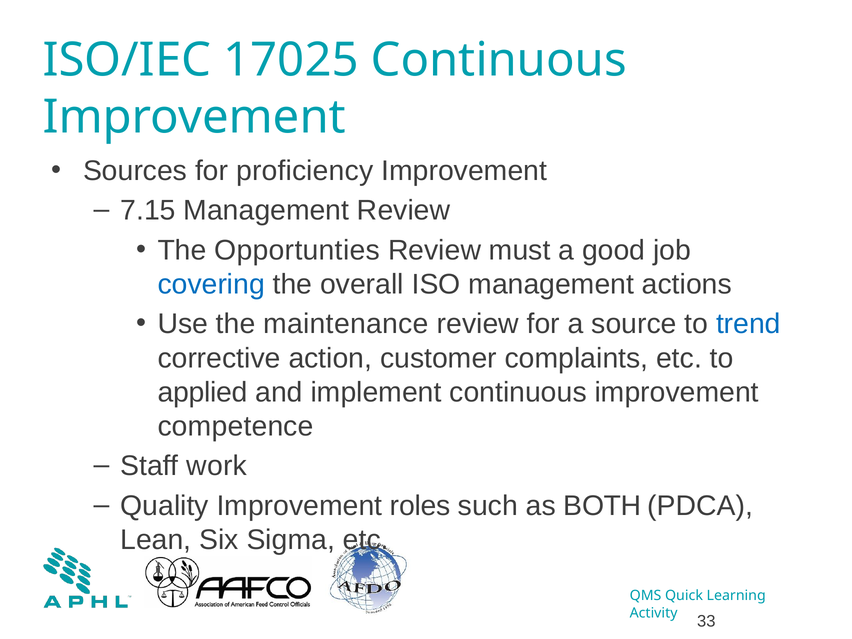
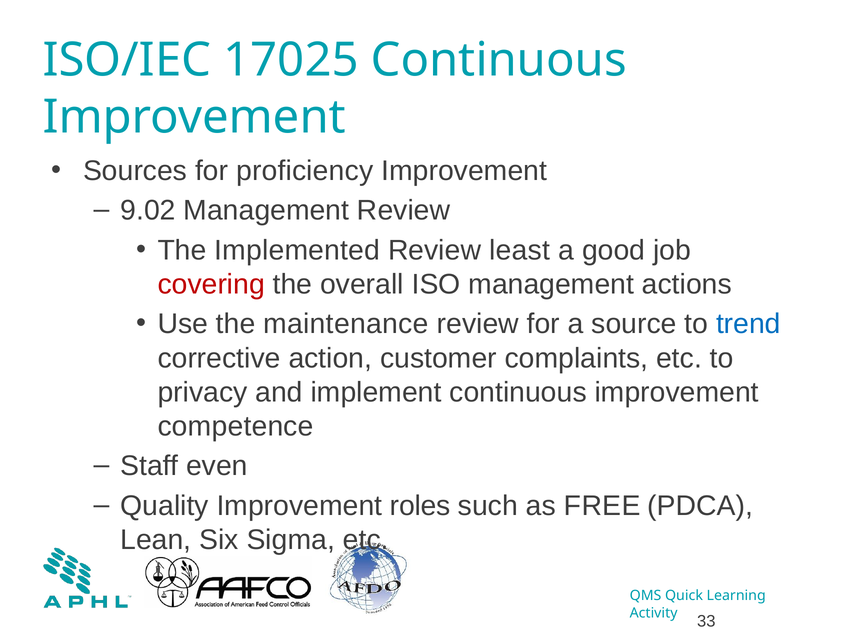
7.15: 7.15 -> 9.02
Opportunties: Opportunties -> Implemented
must: must -> least
covering colour: blue -> red
applied: applied -> privacy
work: work -> even
BOTH: BOTH -> FREE
